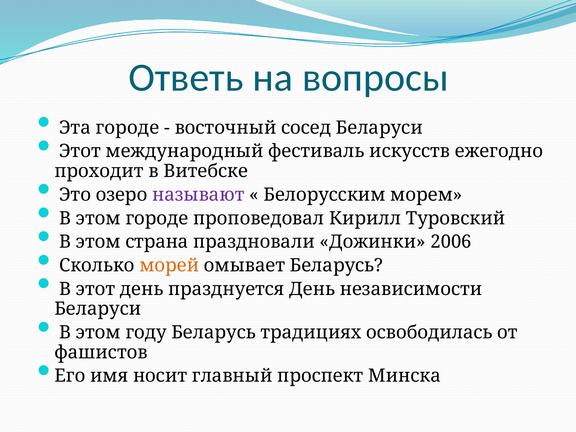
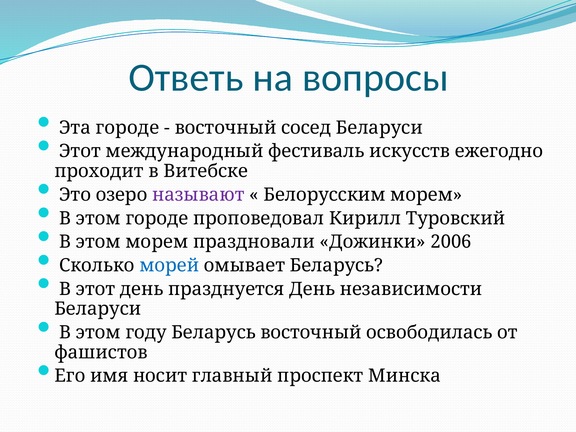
этом страна: страна -> морем
морей colour: orange -> blue
Беларусь традициях: традициях -> восточный
